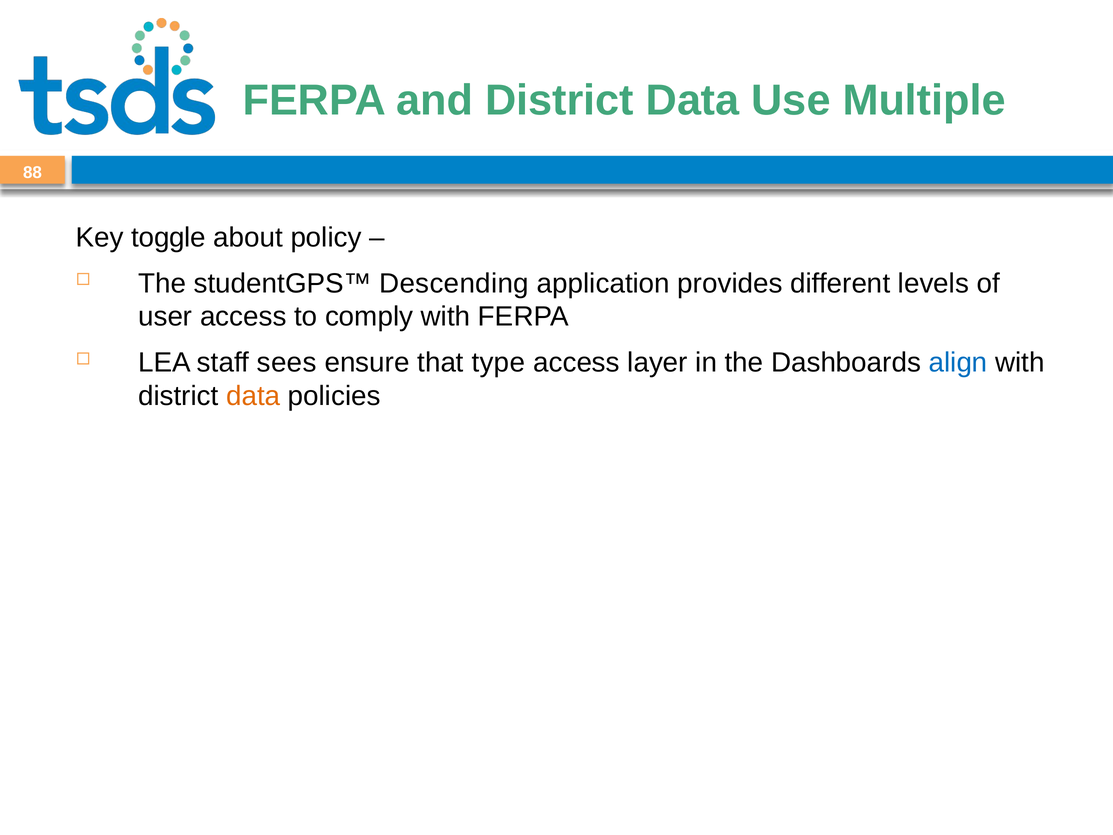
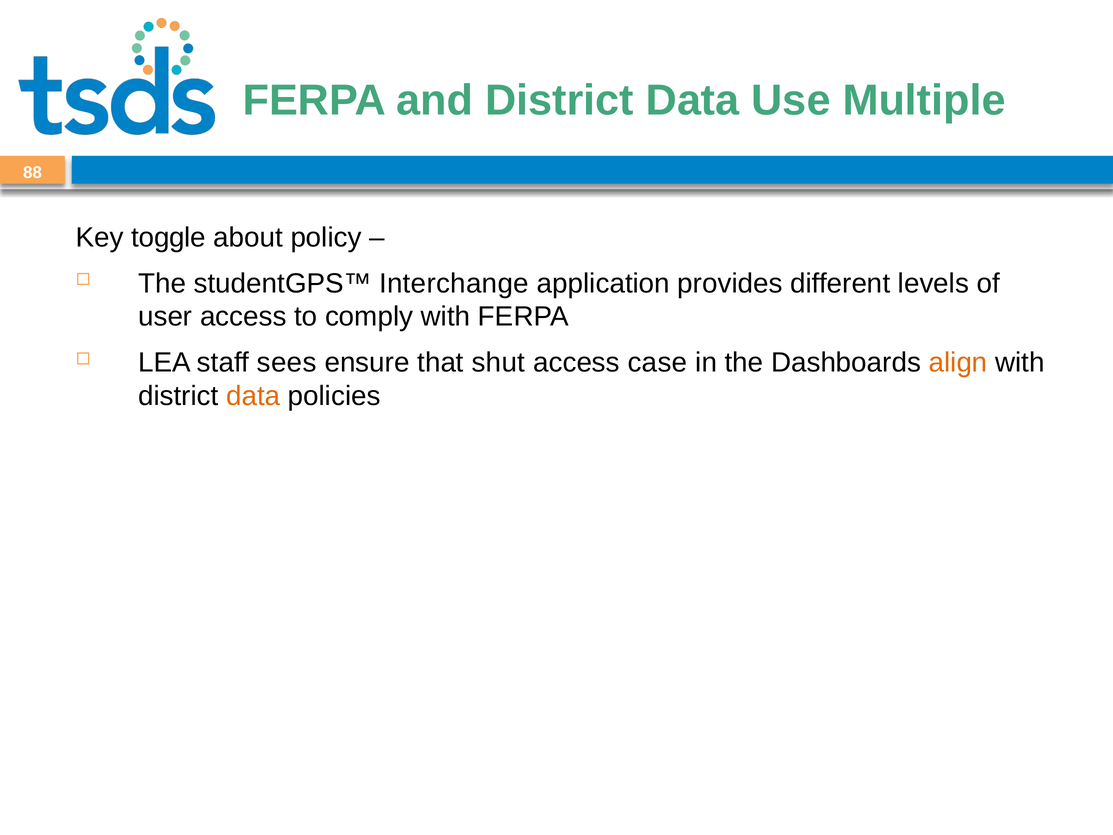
Descending: Descending -> Interchange
type: type -> shut
layer: layer -> case
align colour: blue -> orange
